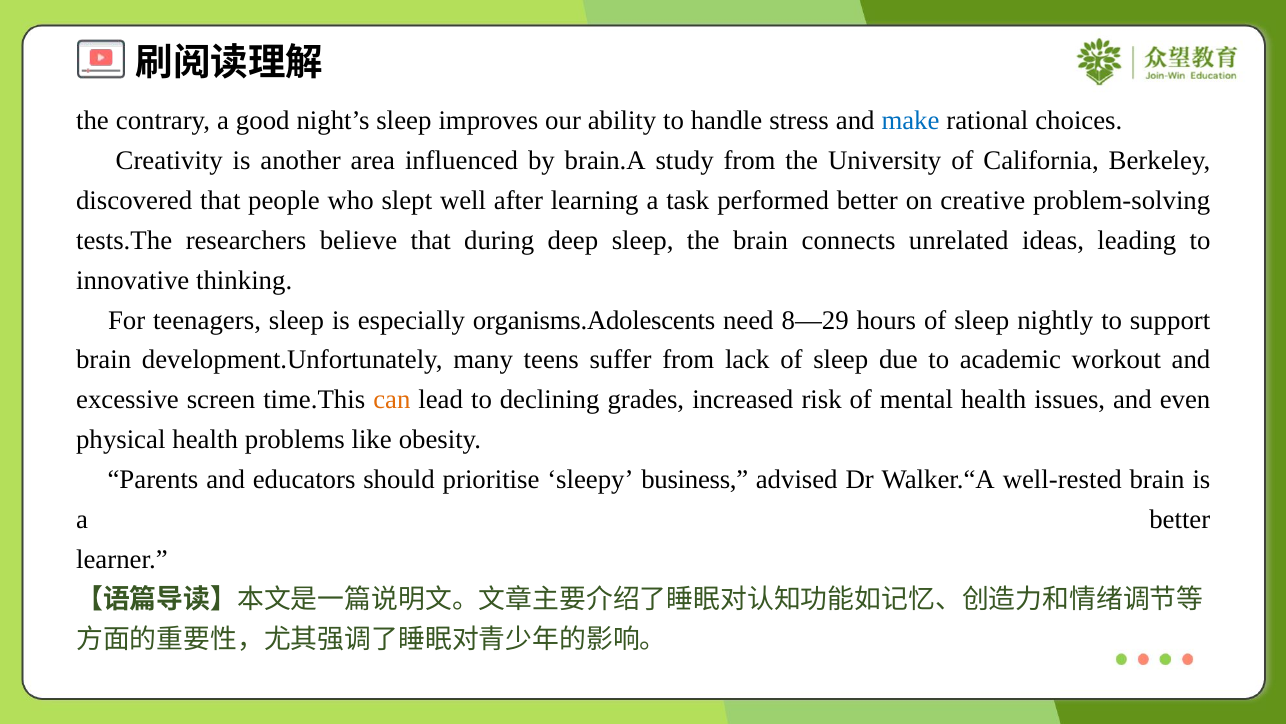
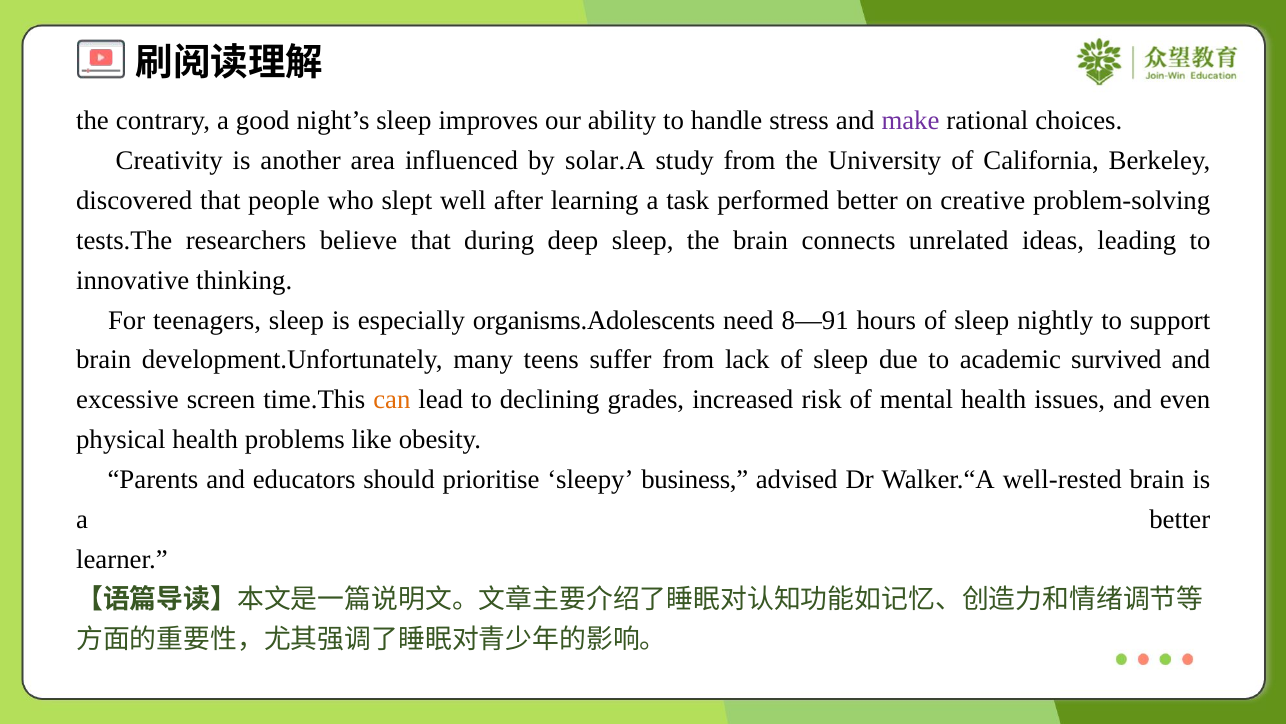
make colour: blue -> purple
brain.A: brain.A -> solar.A
8—29: 8—29 -> 8—91
workout: workout -> survived
